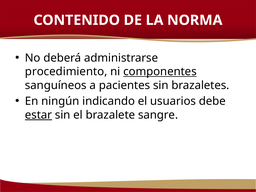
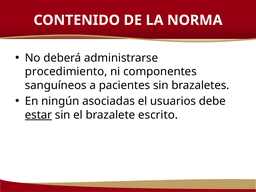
componentes underline: present -> none
indicando: indicando -> asociadas
sangre: sangre -> escrito
